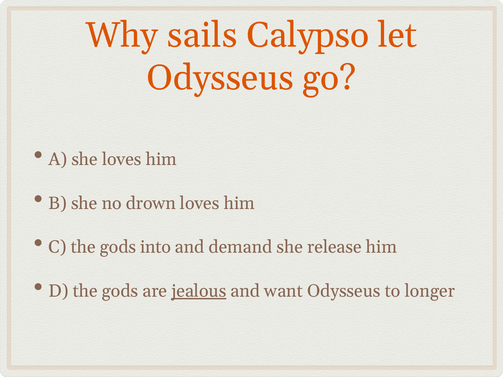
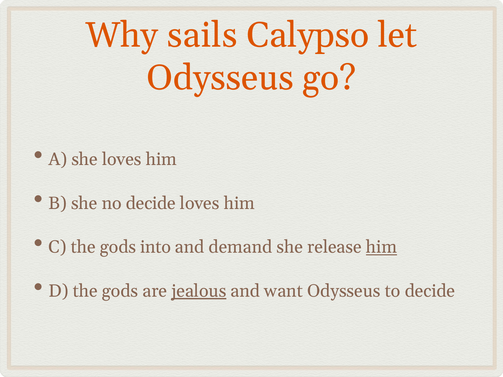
no drown: drown -> decide
him at (381, 247) underline: none -> present
to longer: longer -> decide
